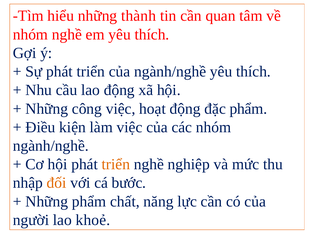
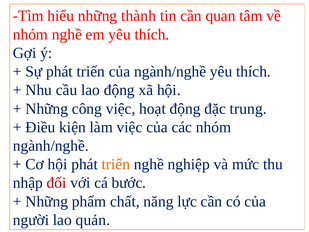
đặc phẩm: phẩm -> trung
đối colour: orange -> red
khoẻ: khoẻ -> quản
